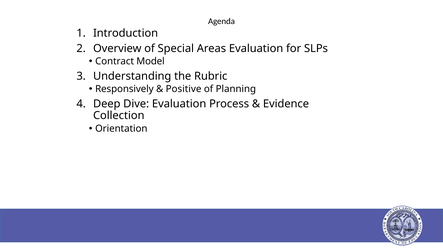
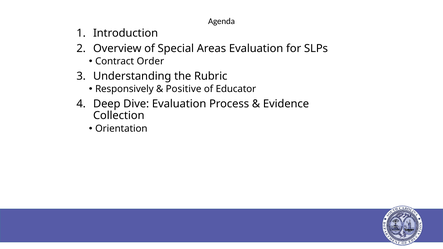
Model: Model -> Order
Planning: Planning -> Educator
